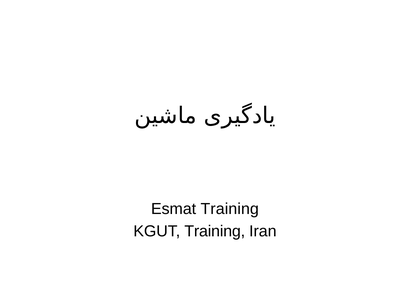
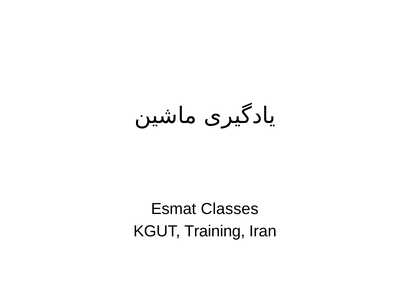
Esmat Training: Training -> Classes
